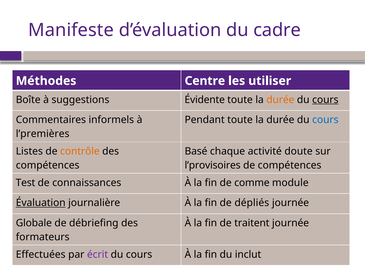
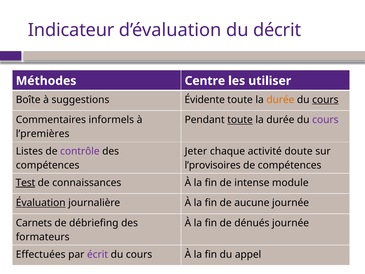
Manifeste: Manifeste -> Indicateur
cadre: cadre -> décrit
toute at (240, 120) underline: none -> present
cours at (325, 120) colour: blue -> purple
contrôle colour: orange -> purple
Basé: Basé -> Jeter
Test underline: none -> present
comme: comme -> intense
dépliés: dépliés -> aucune
Globale: Globale -> Carnets
traitent: traitent -> dénués
inclut: inclut -> appel
